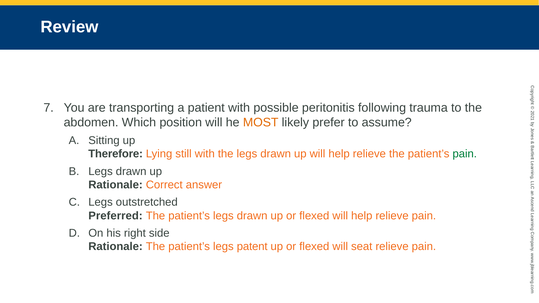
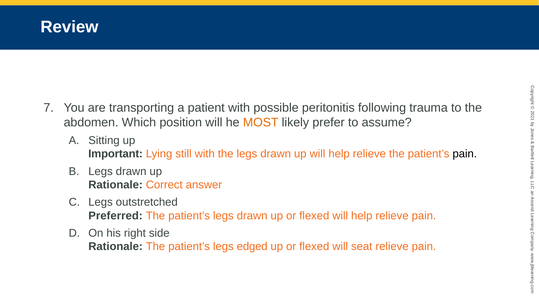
Therefore: Therefore -> Important
pain at (465, 154) colour: green -> black
patent: patent -> edged
